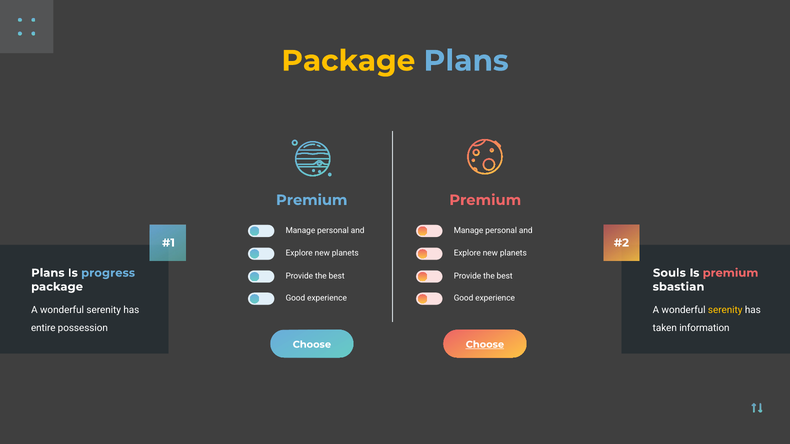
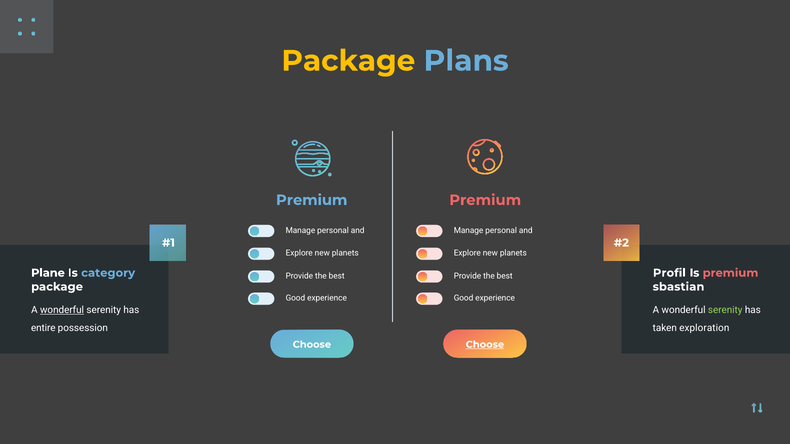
Plans at (48, 273): Plans -> Plane
progress: progress -> category
Souls: Souls -> Profil
wonderful at (62, 310) underline: none -> present
serenity at (725, 310) colour: yellow -> light green
information: information -> exploration
